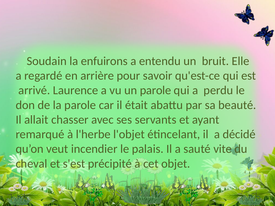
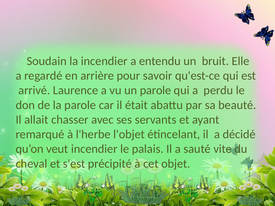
la enfuirons: enfuirons -> incendier
